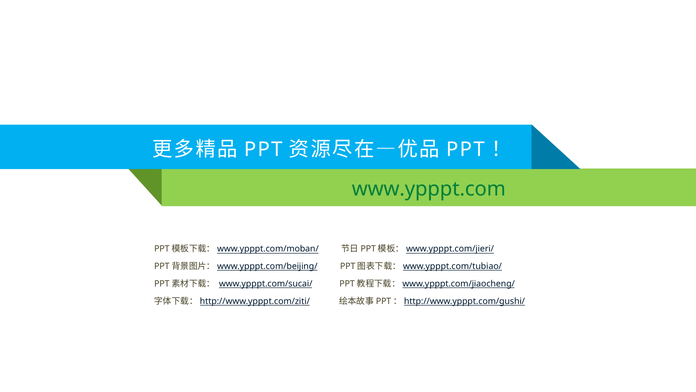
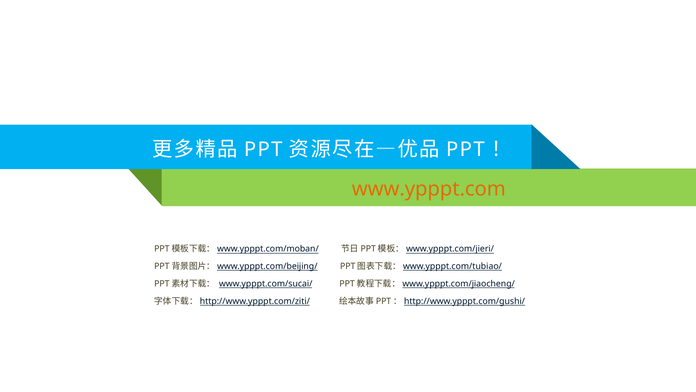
www.ypppt.com colour: green -> orange
